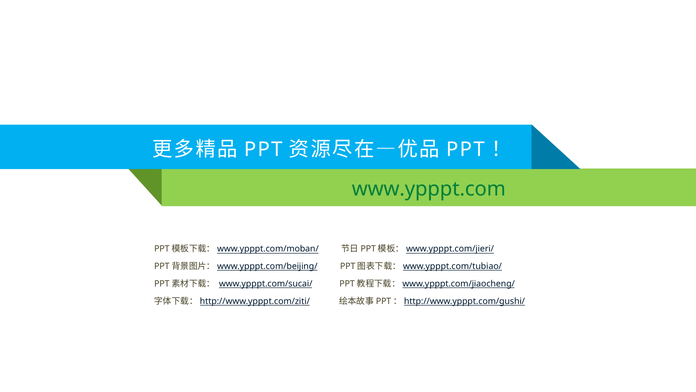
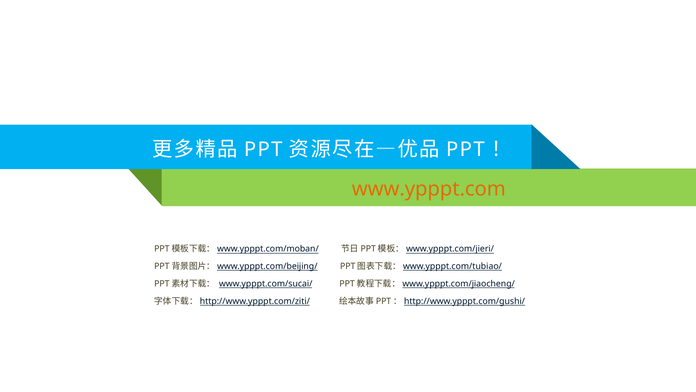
www.ypppt.com colour: green -> orange
